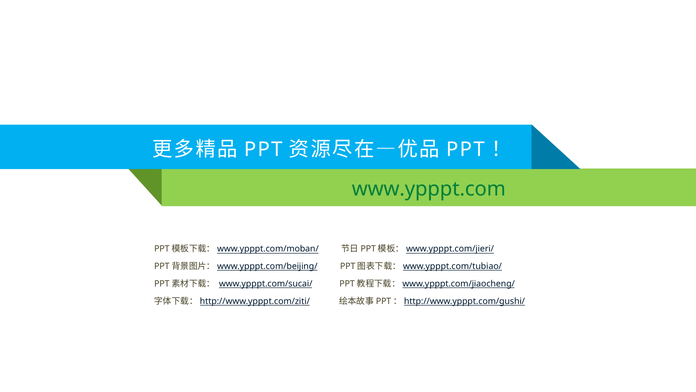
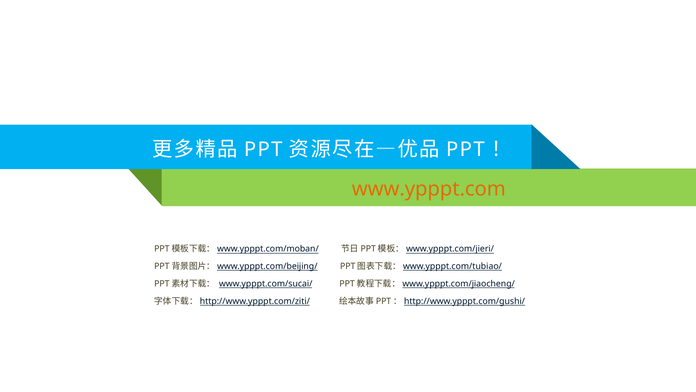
www.ypppt.com colour: green -> orange
